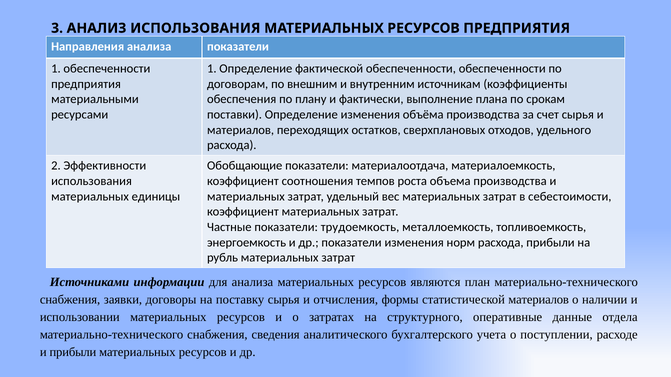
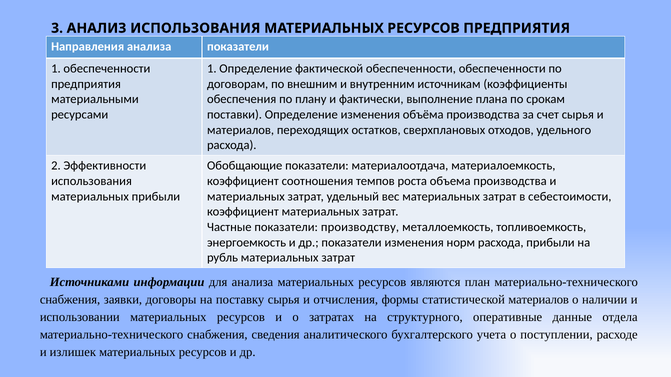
материальных единицы: единицы -> прибыли
трудоемкость: трудоемкость -> производству
и прибыли: прибыли -> излишек
